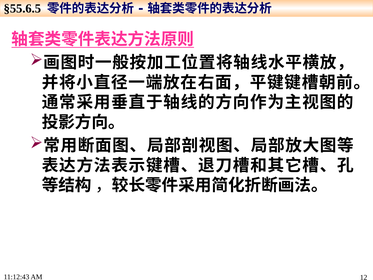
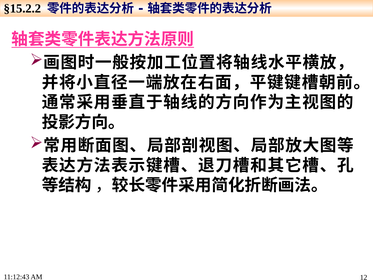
§55.6.5: §55.6.5 -> §15.2.2
